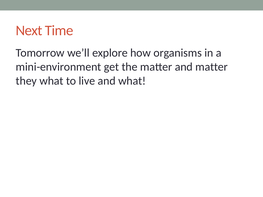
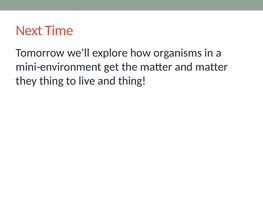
they what: what -> thing
and what: what -> thing
